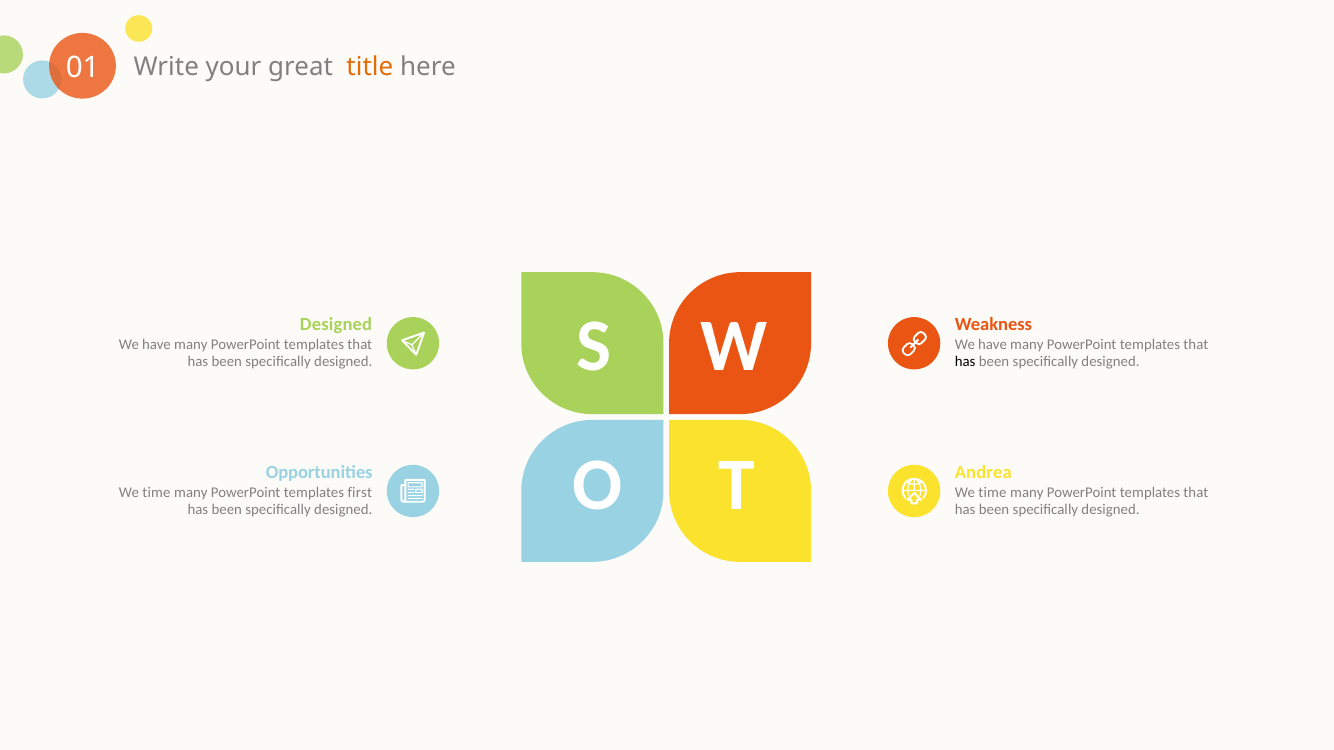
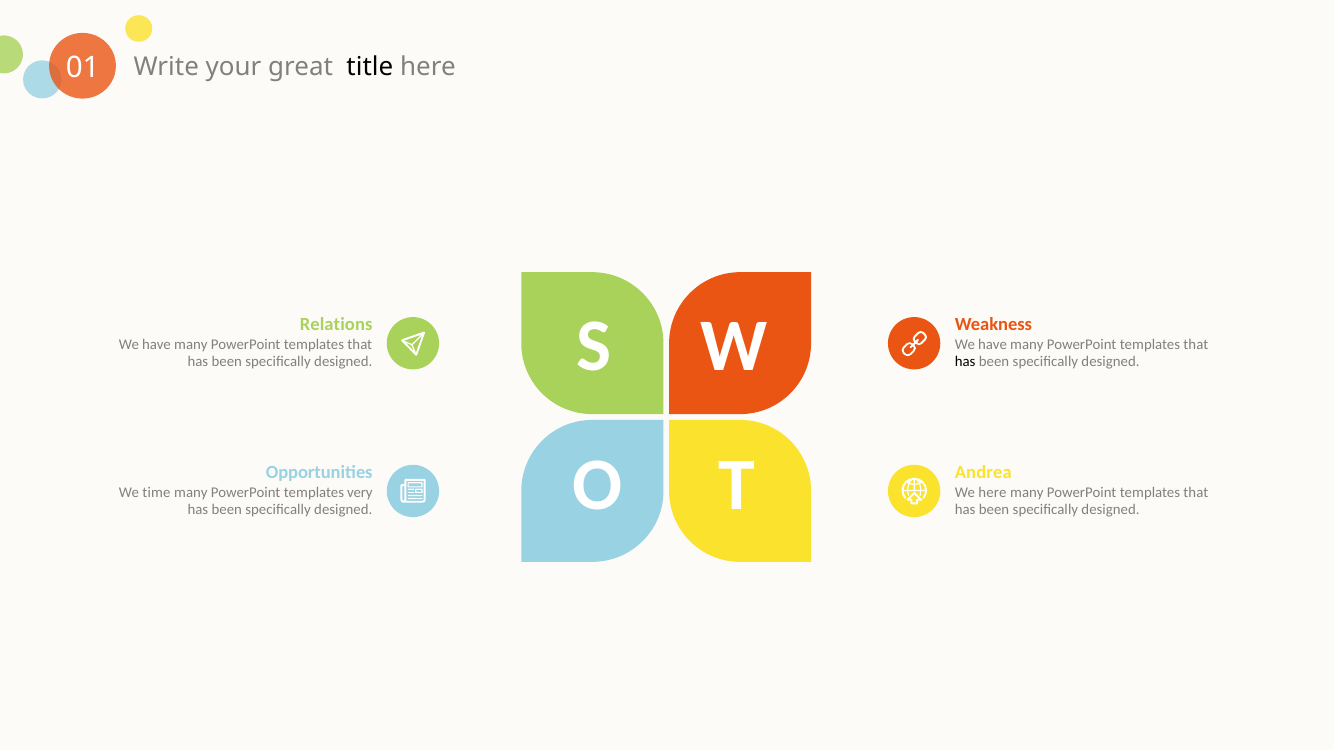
title colour: orange -> black
Designed at (336, 324): Designed -> Relations
first: first -> very
time at (992, 492): time -> here
